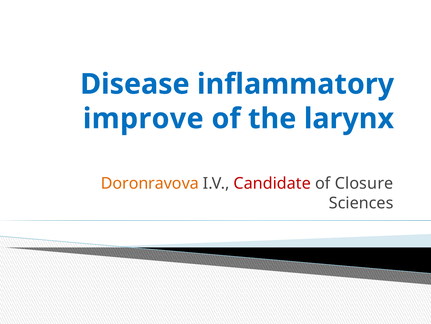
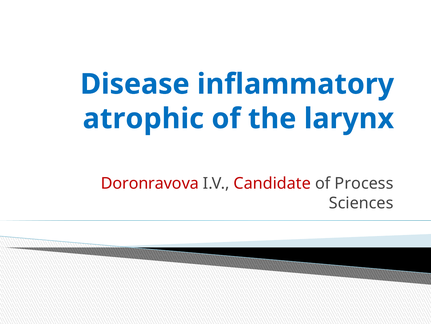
improve: improve -> atrophic
Doronravova colour: orange -> red
Closure: Closure -> Process
